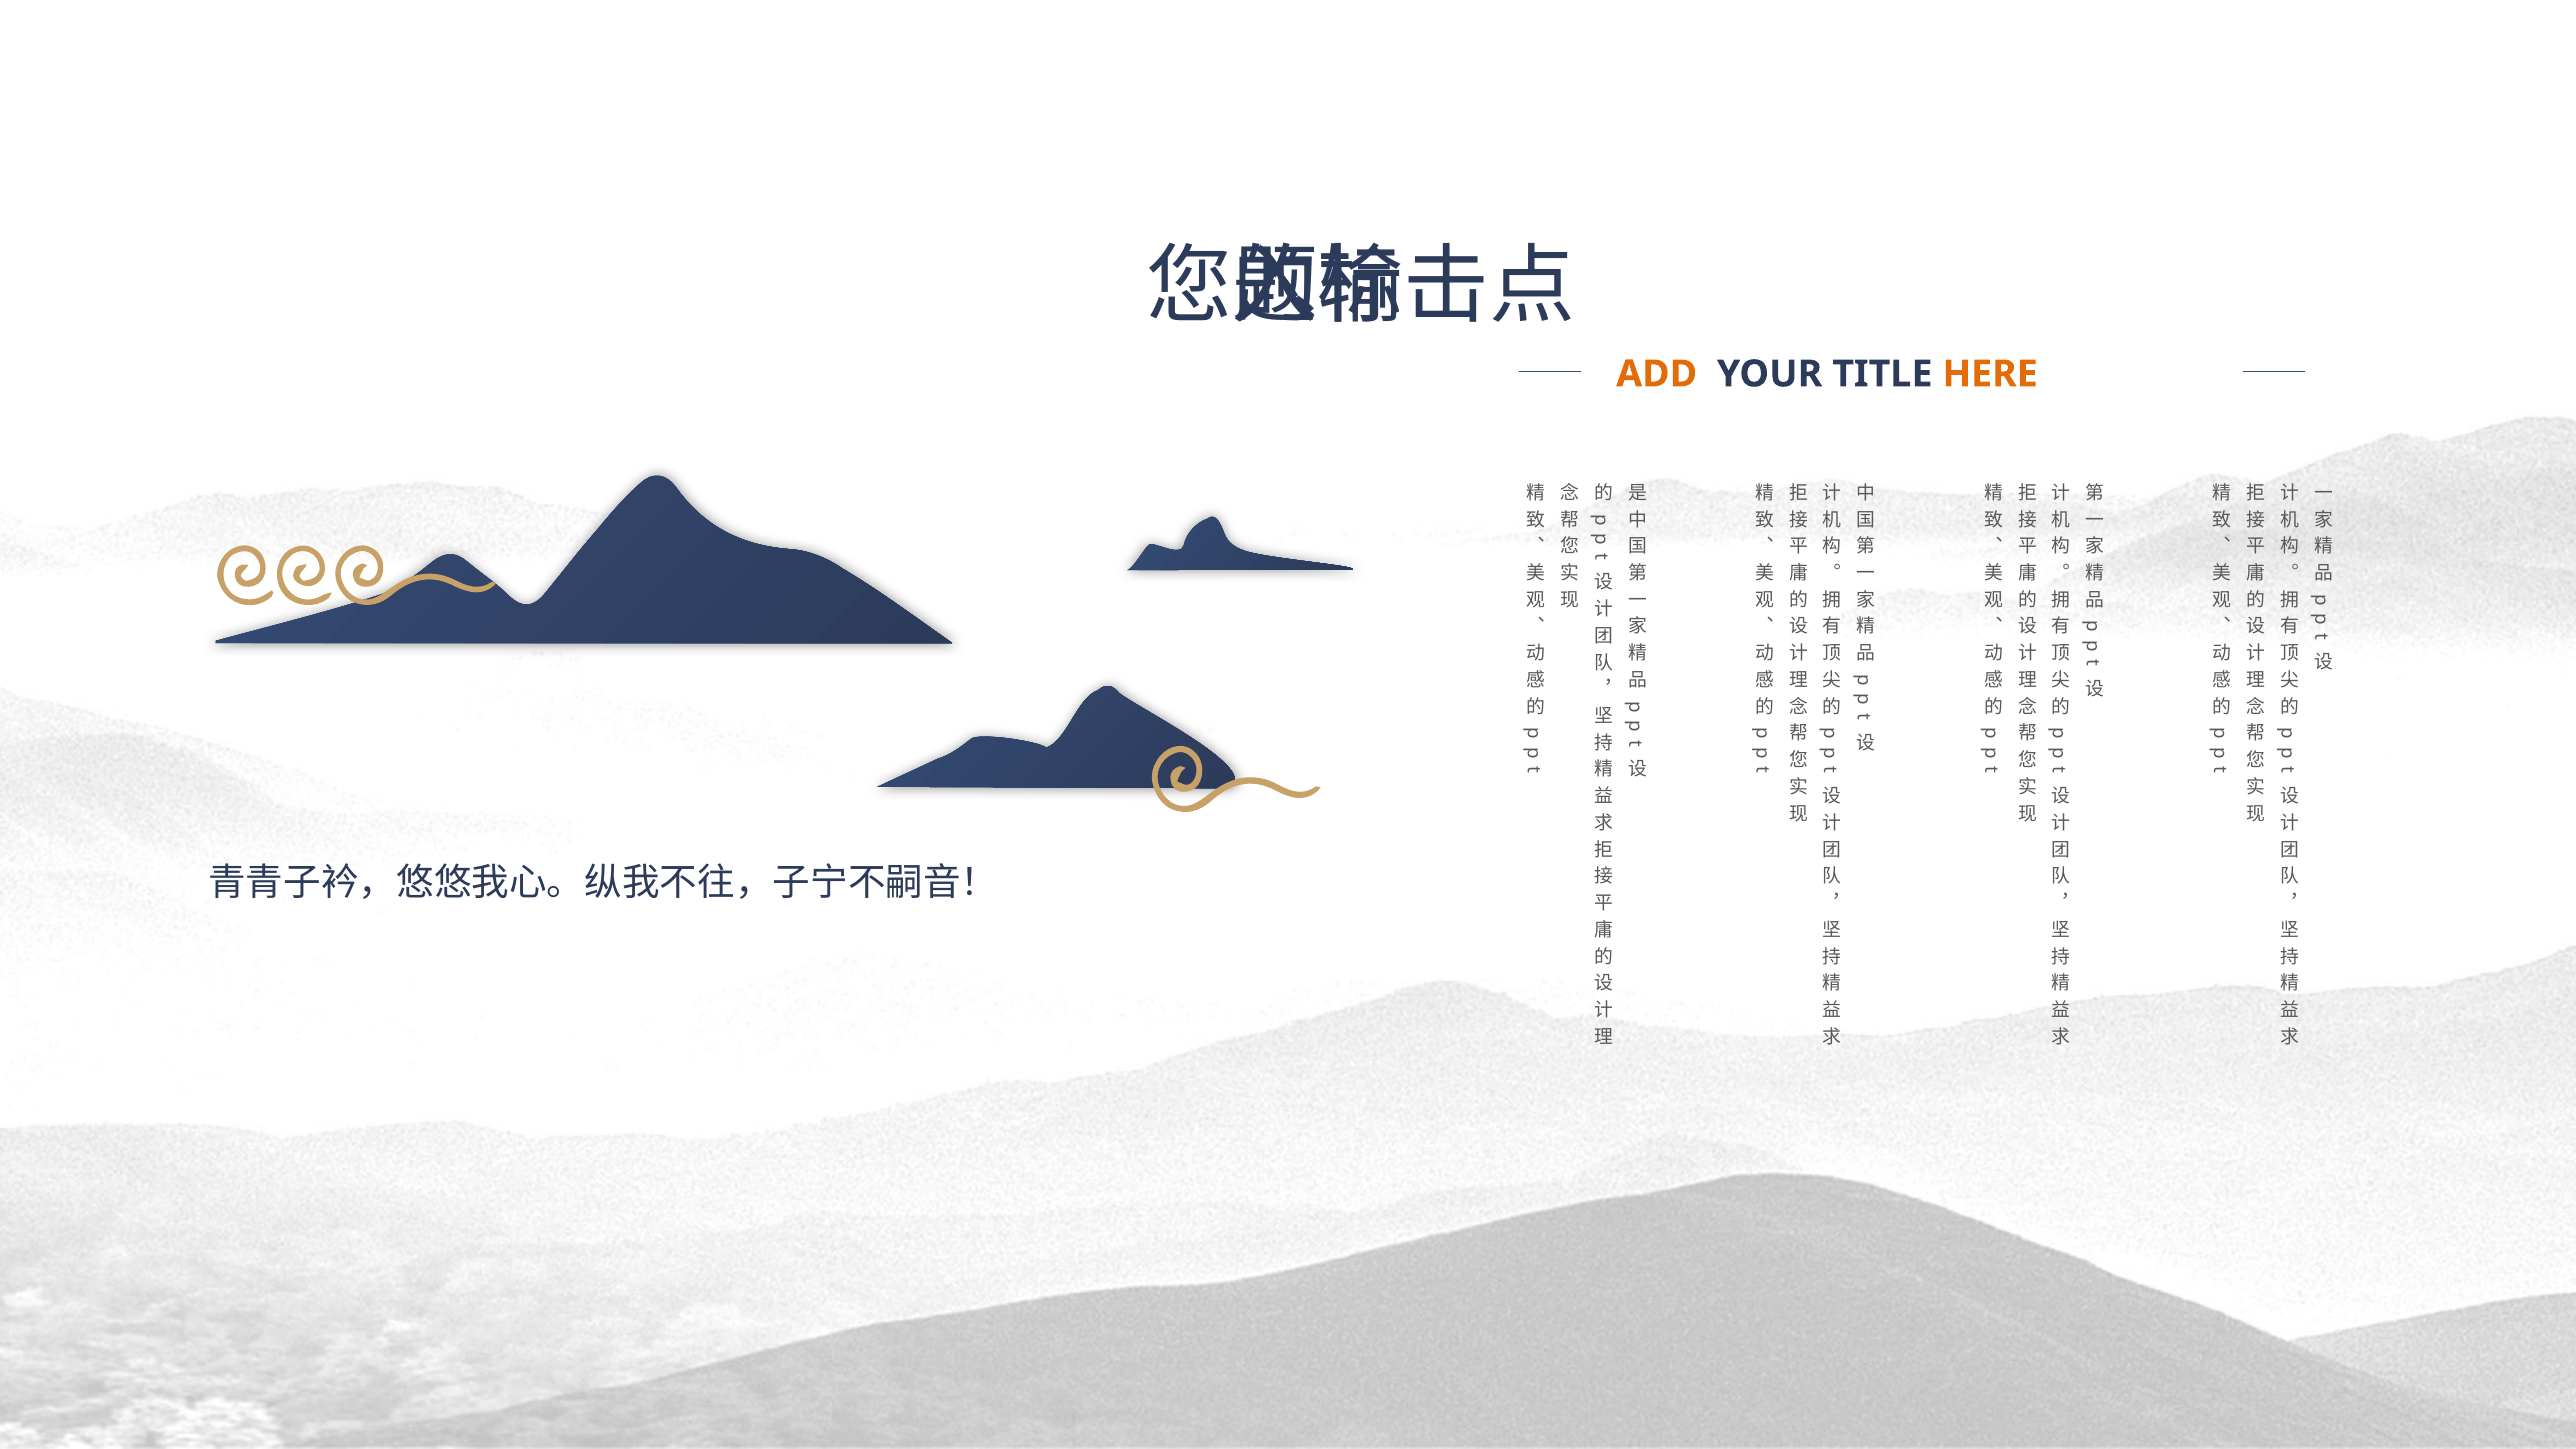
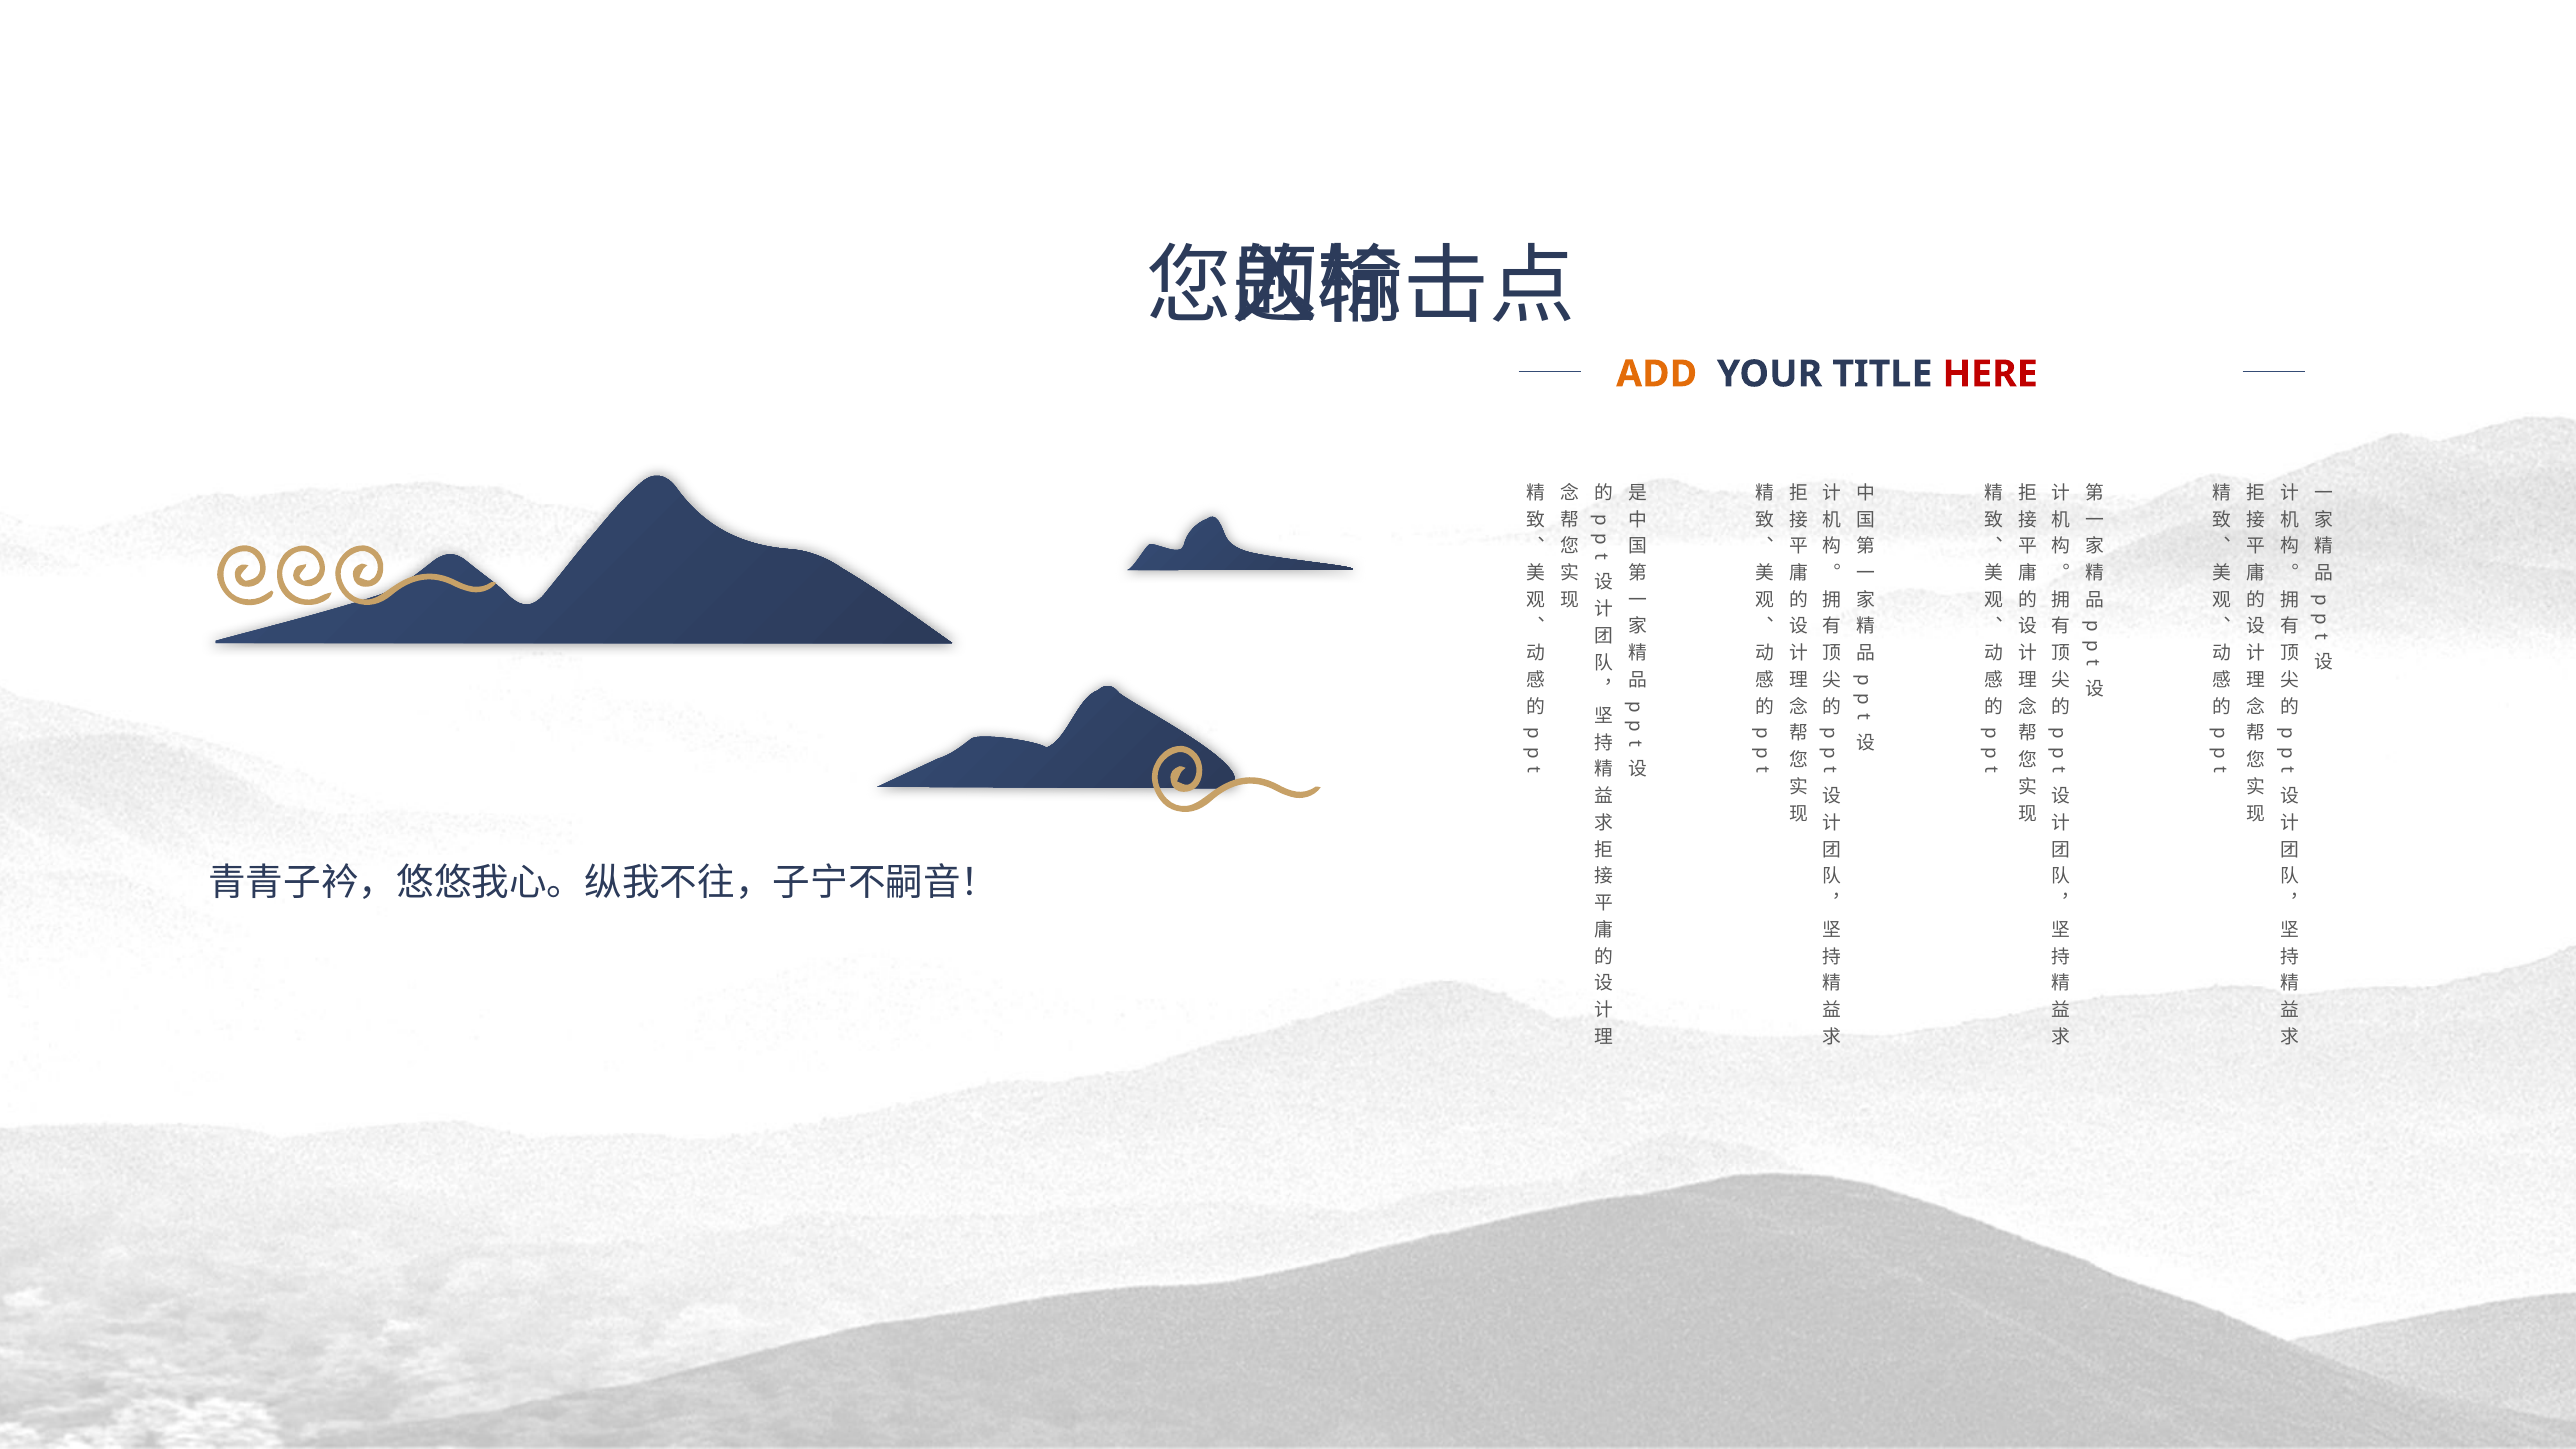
HERE colour: orange -> red
